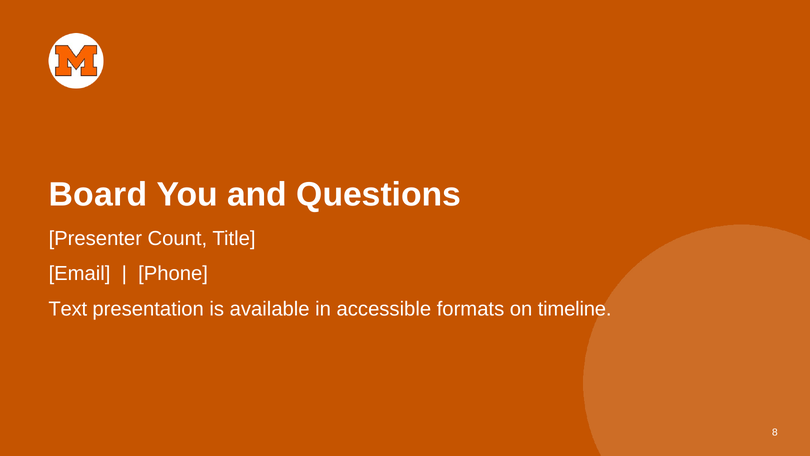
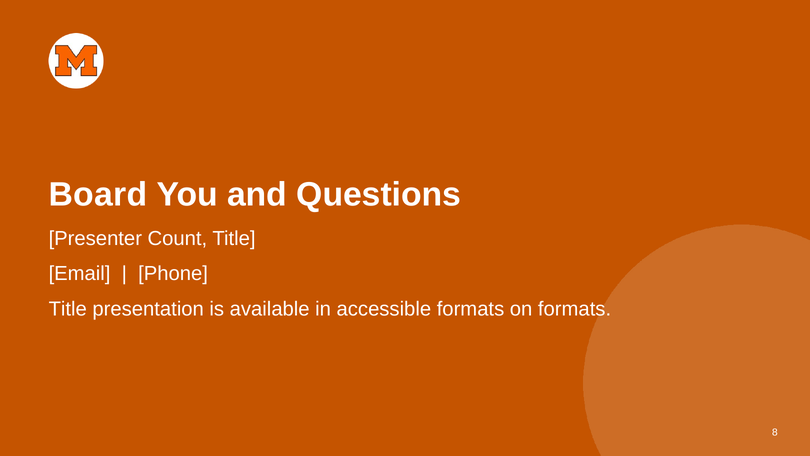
Text at (68, 309): Text -> Title
on timeline: timeline -> formats
